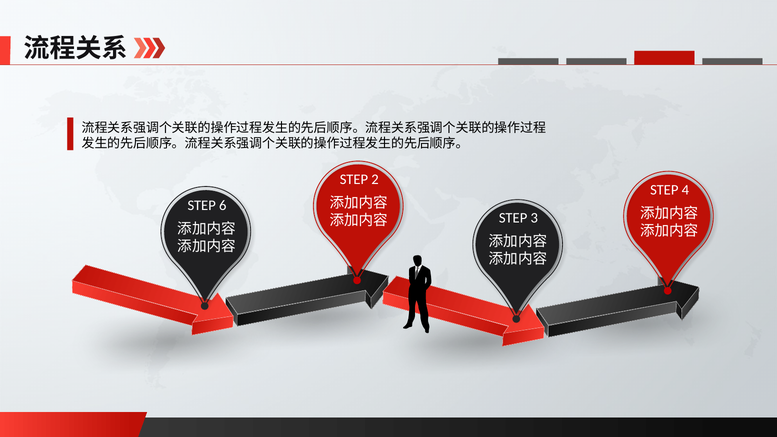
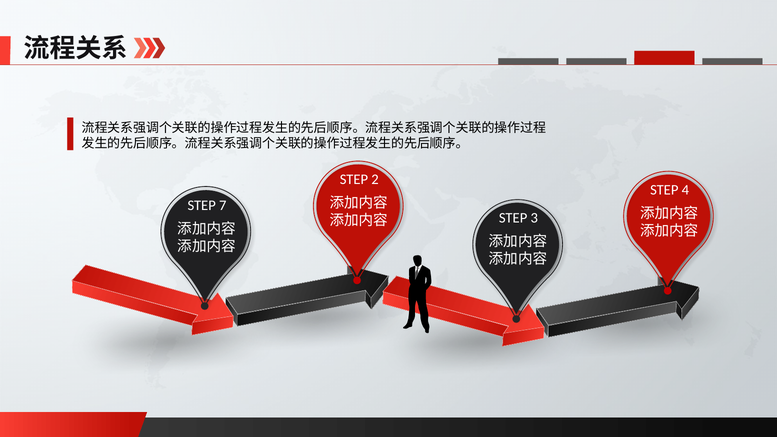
6: 6 -> 7
